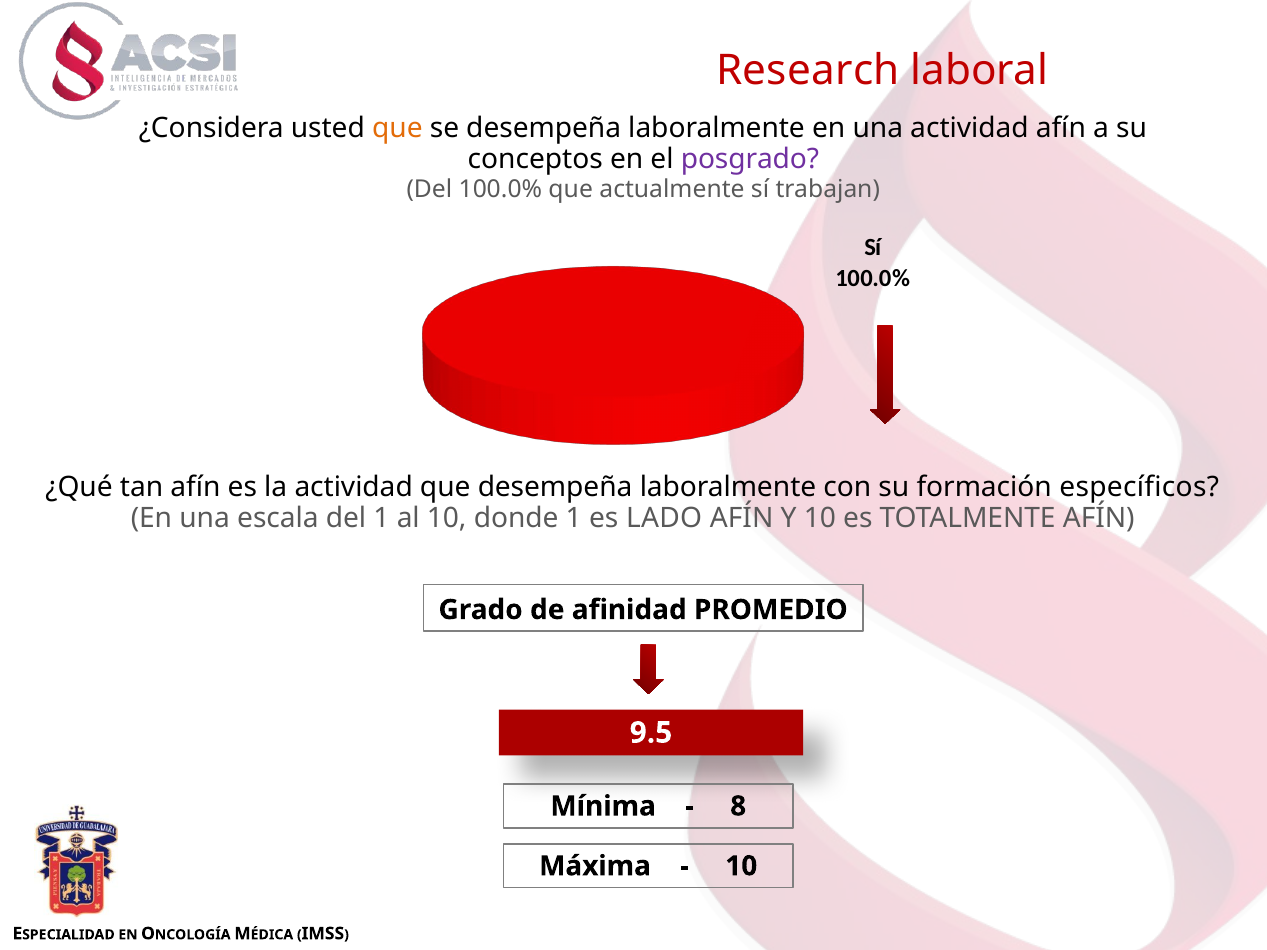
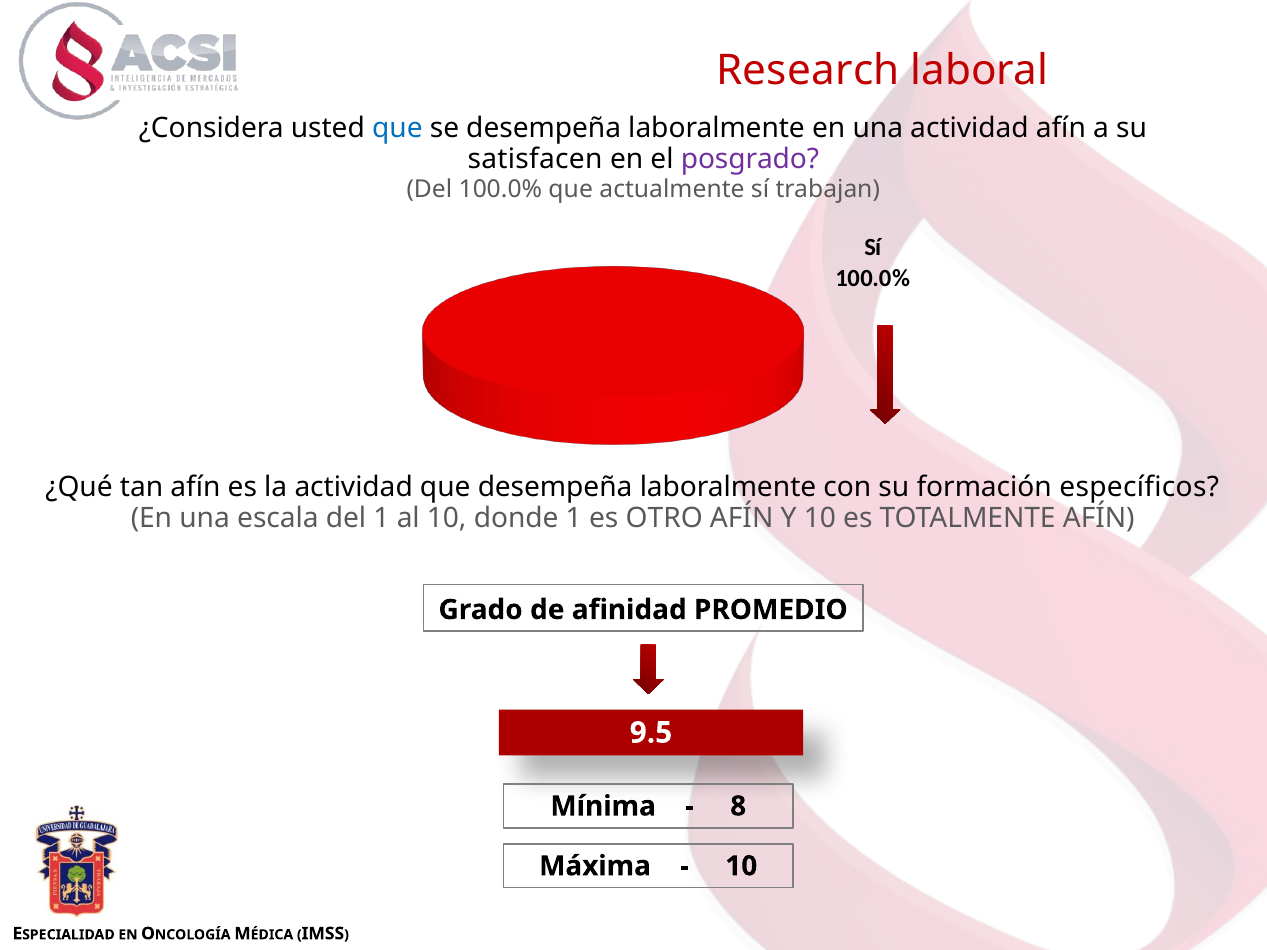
que at (397, 128) colour: orange -> blue
conceptos: conceptos -> satisfacen
LADO: LADO -> OTRO
